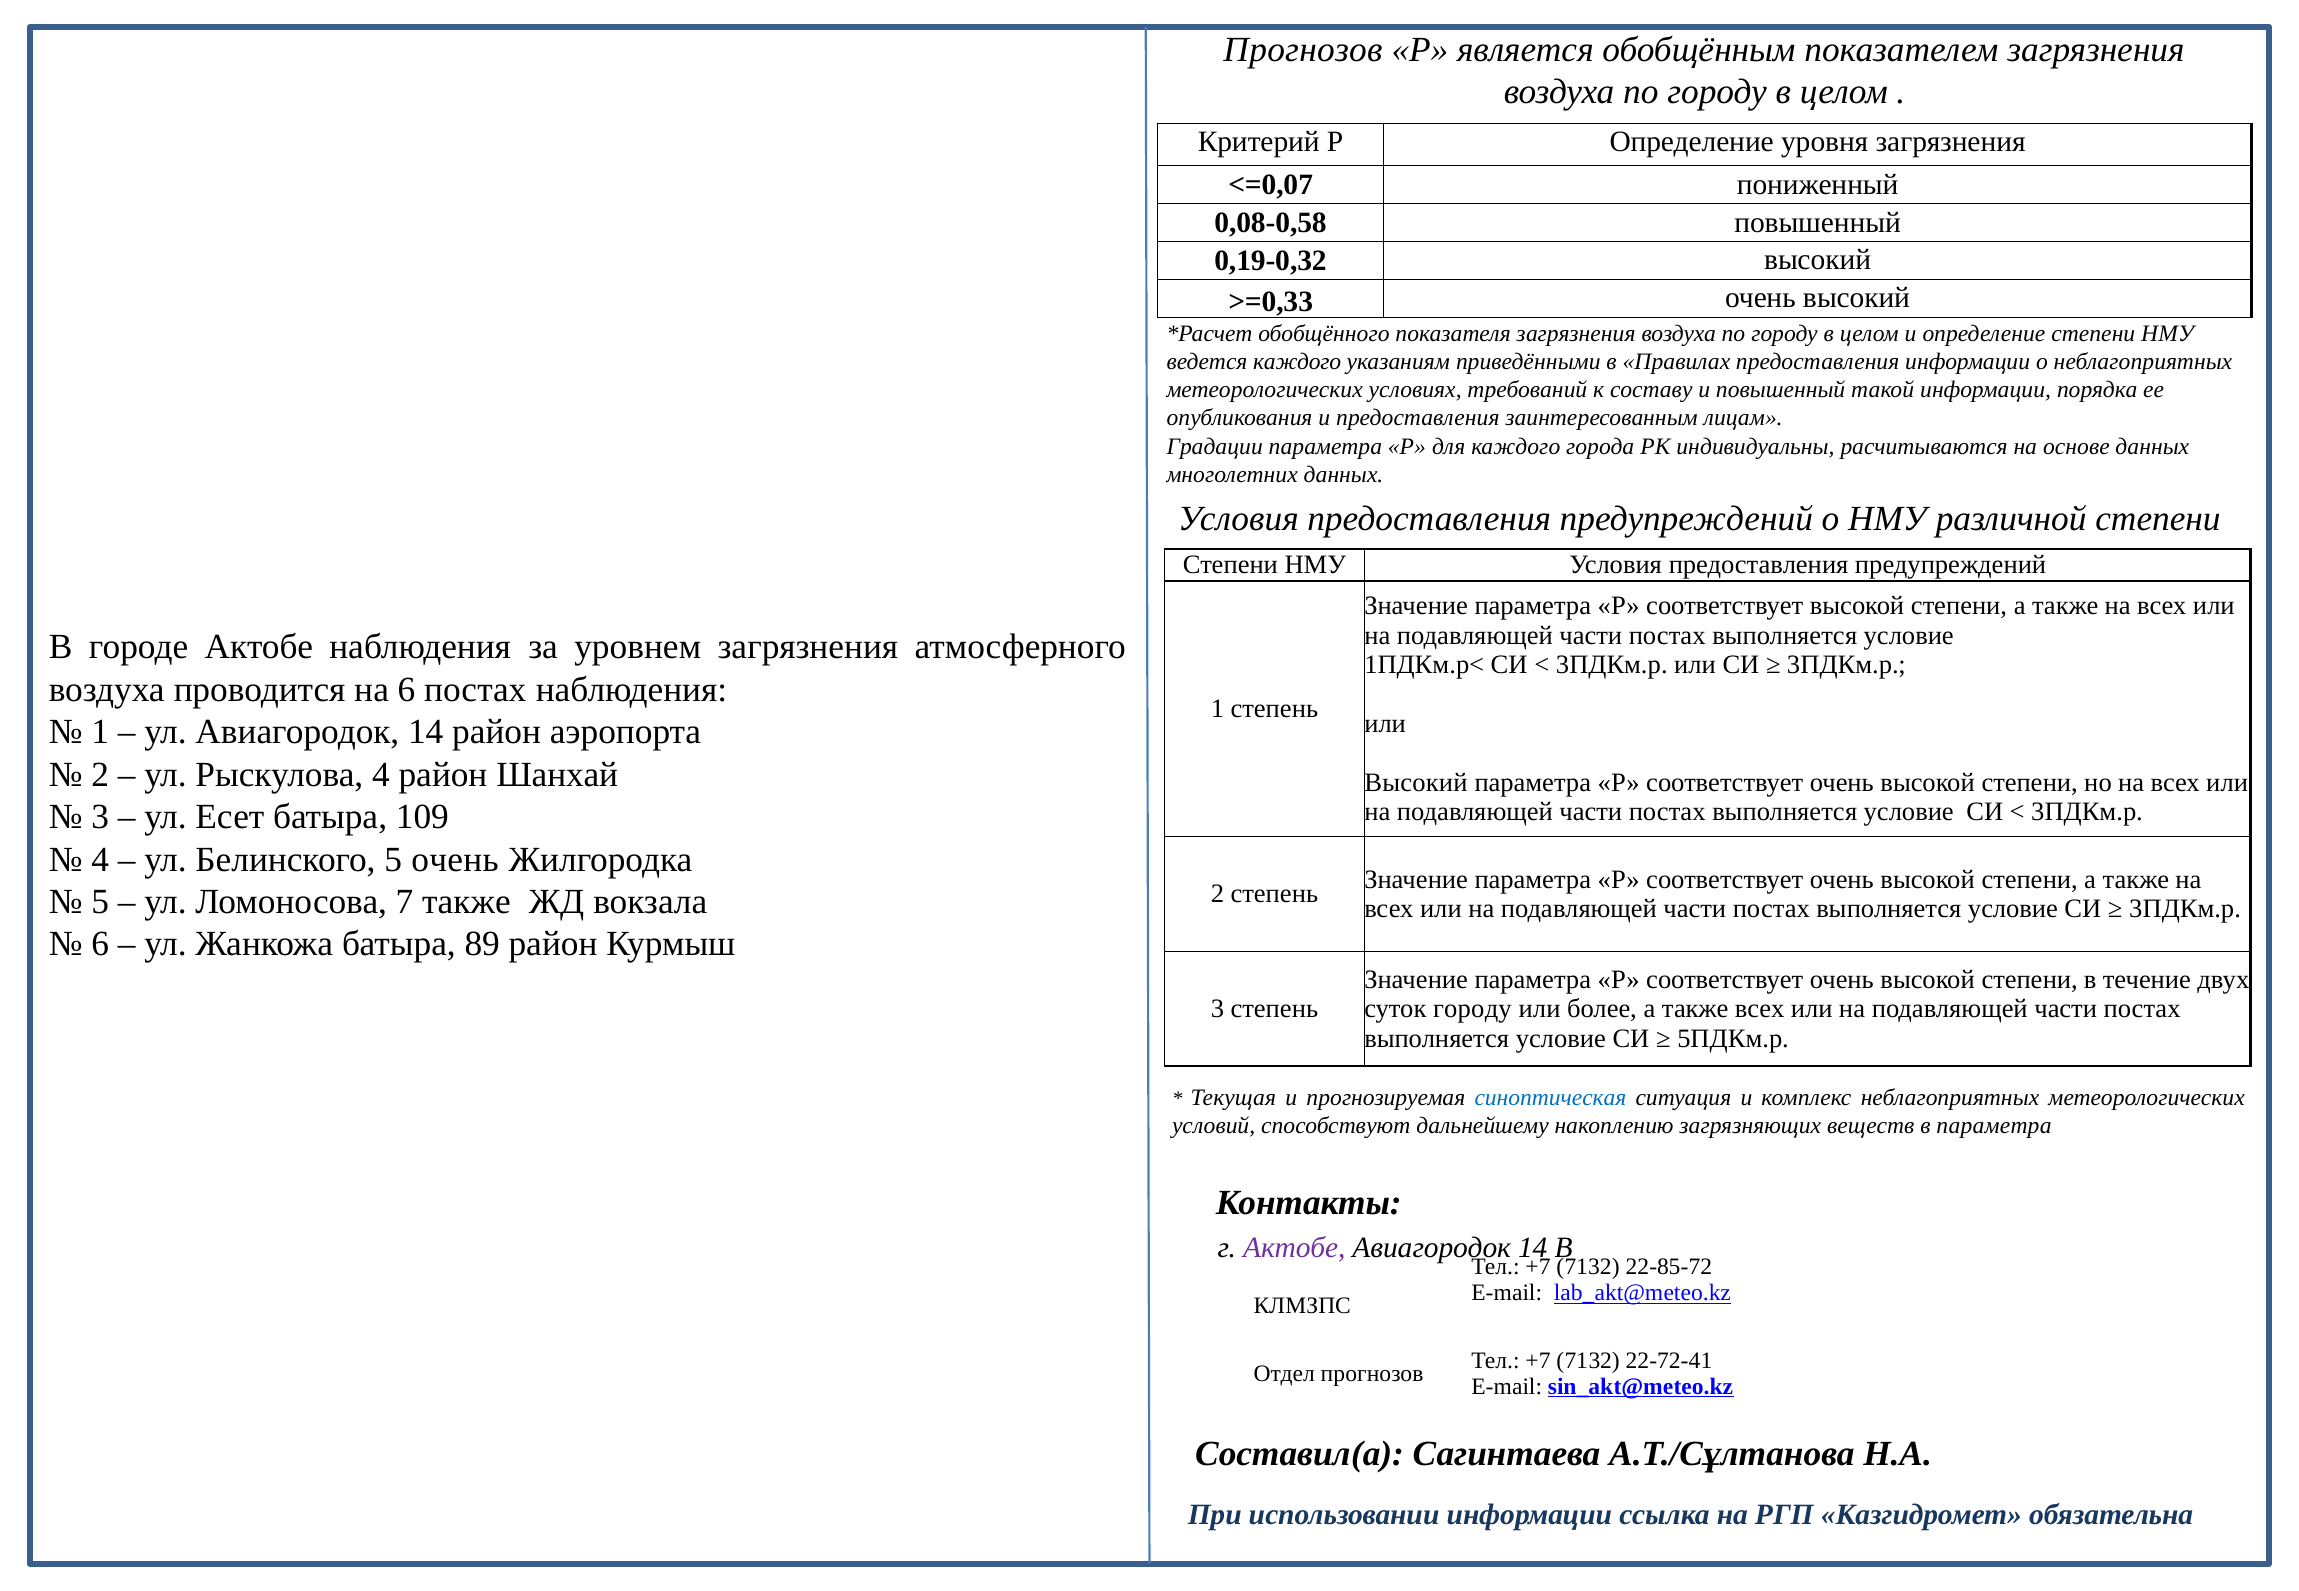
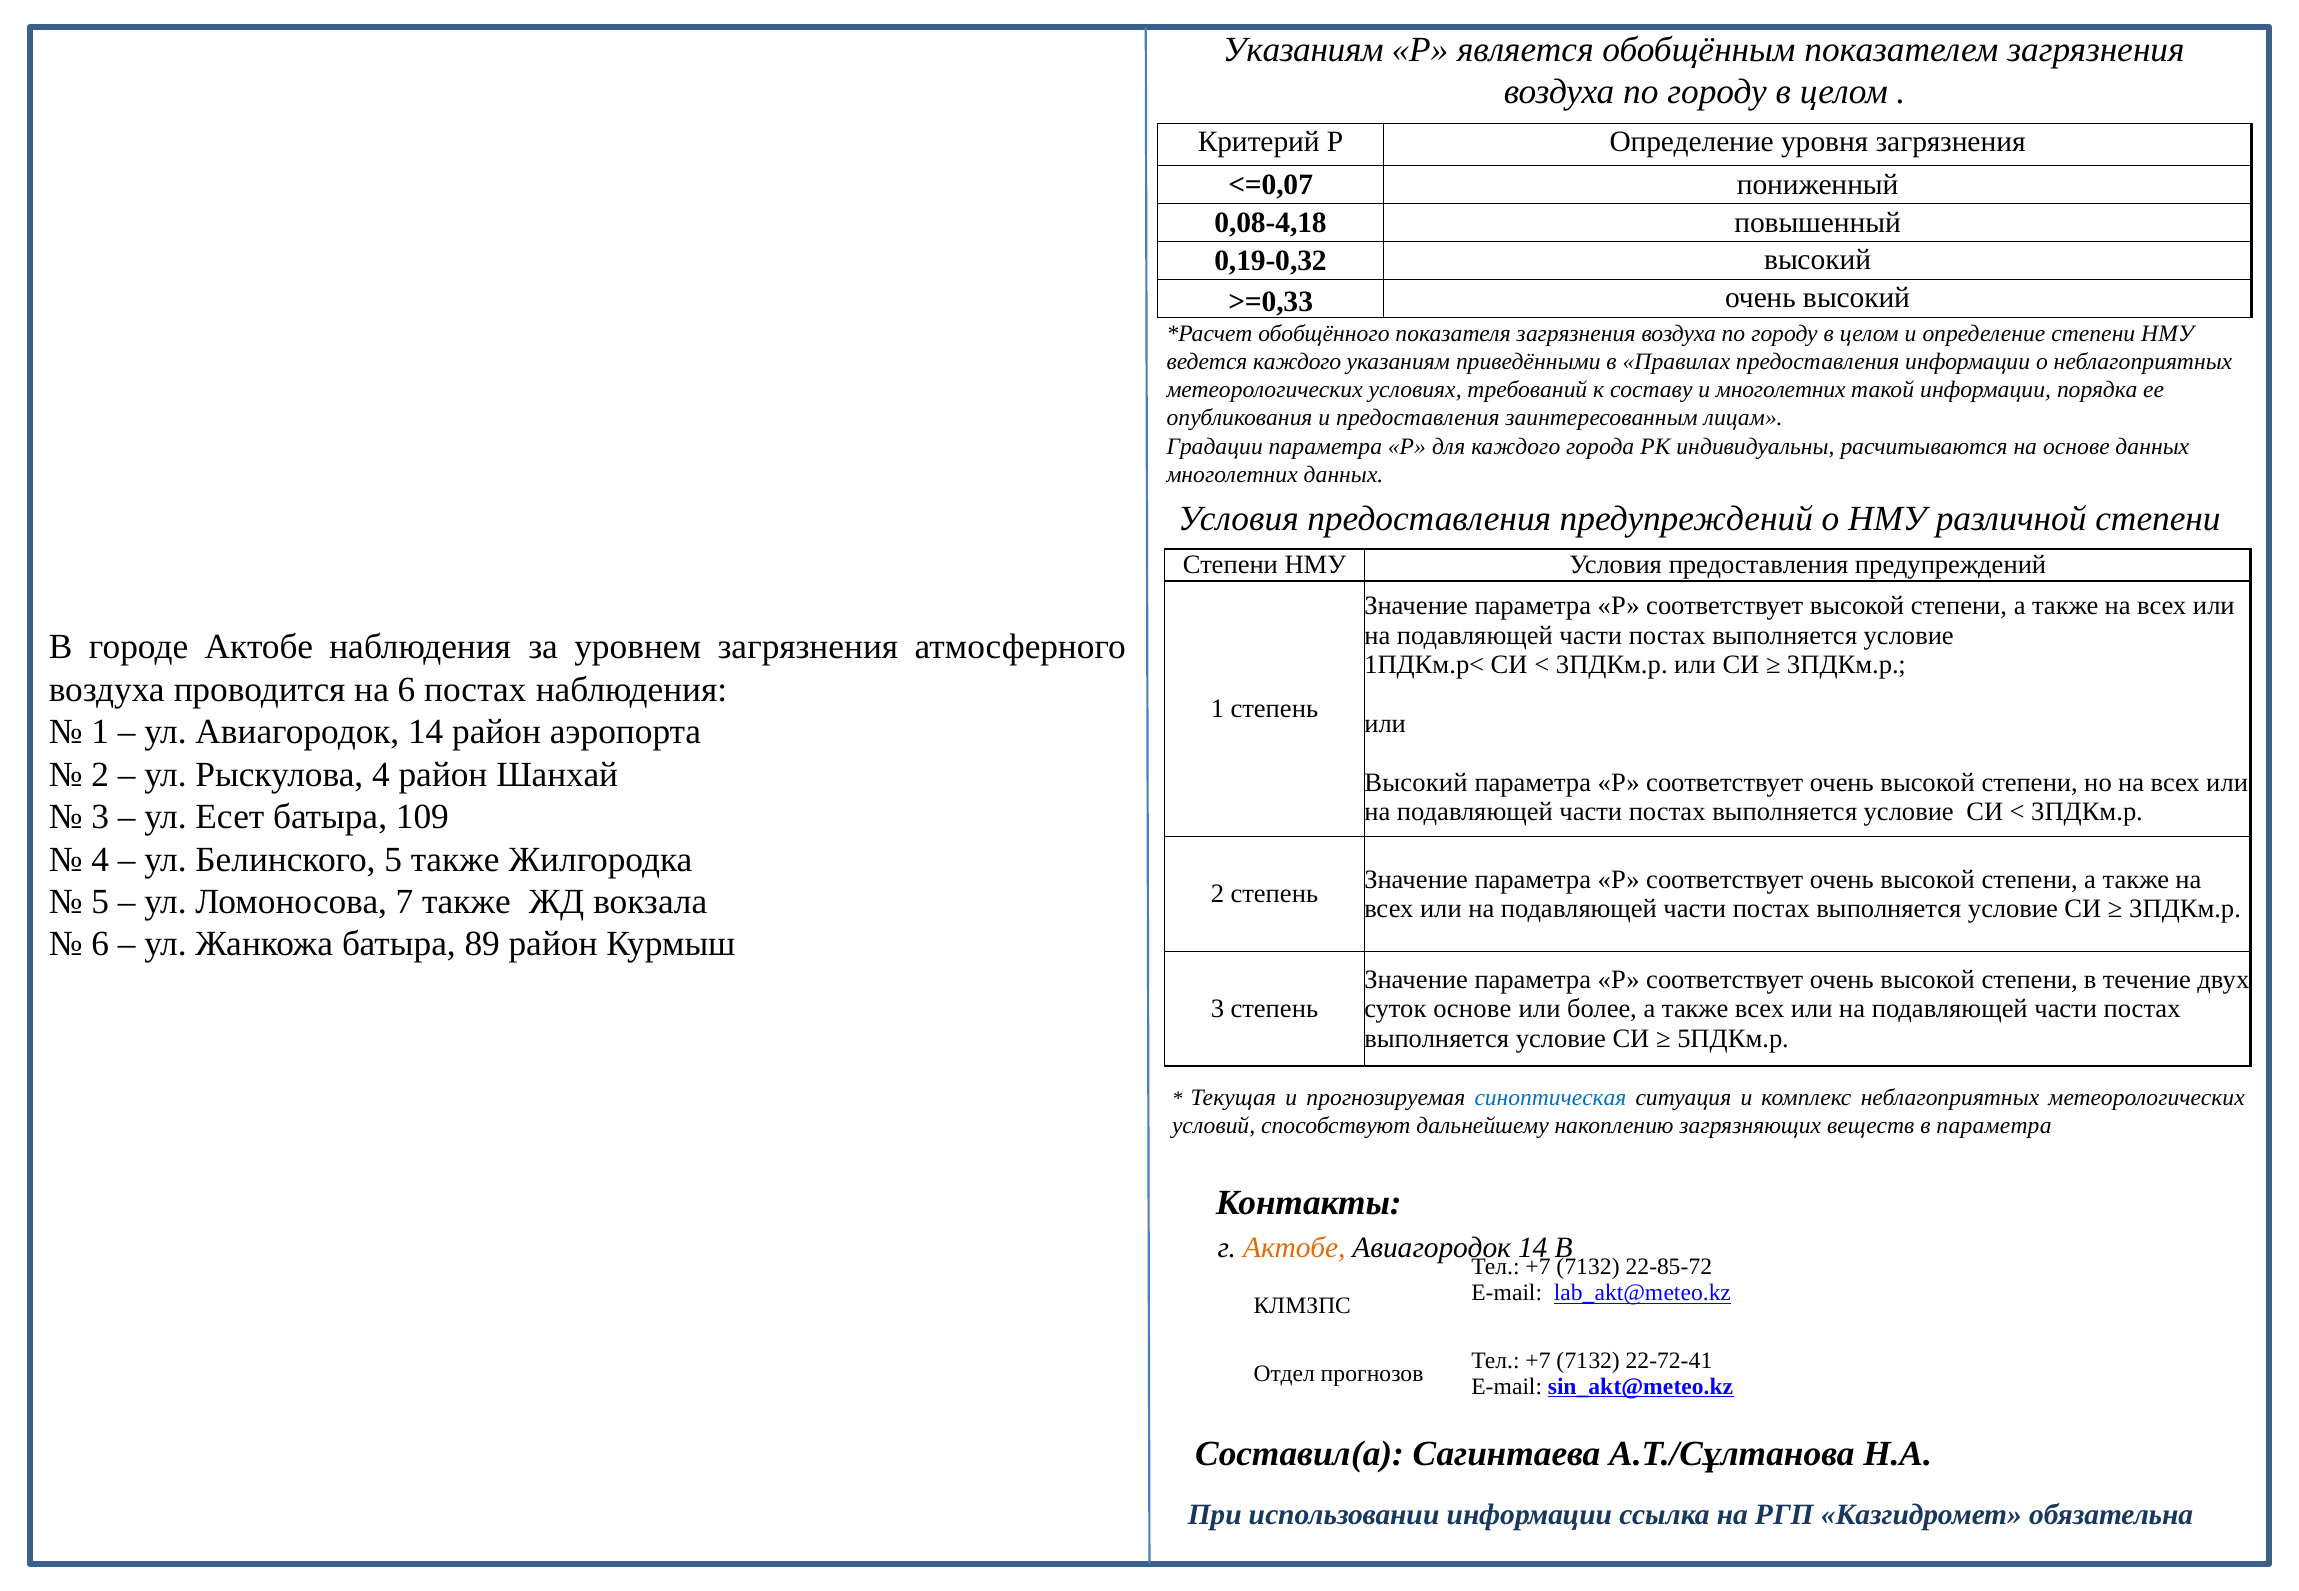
Прогнозов at (1303, 50): Прогнозов -> Указаниям
0,08-0,58: 0,08-0,58 -> 0,08-4,18
и повышенный: повышенный -> многолетних
5 очень: очень -> также
суток городу: городу -> основе
Актобе at (1294, 1249) colour: purple -> orange
